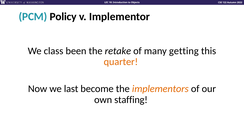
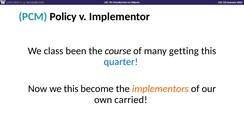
retake: retake -> course
quarter colour: orange -> blue
we last: last -> this
staffing: staffing -> carried
